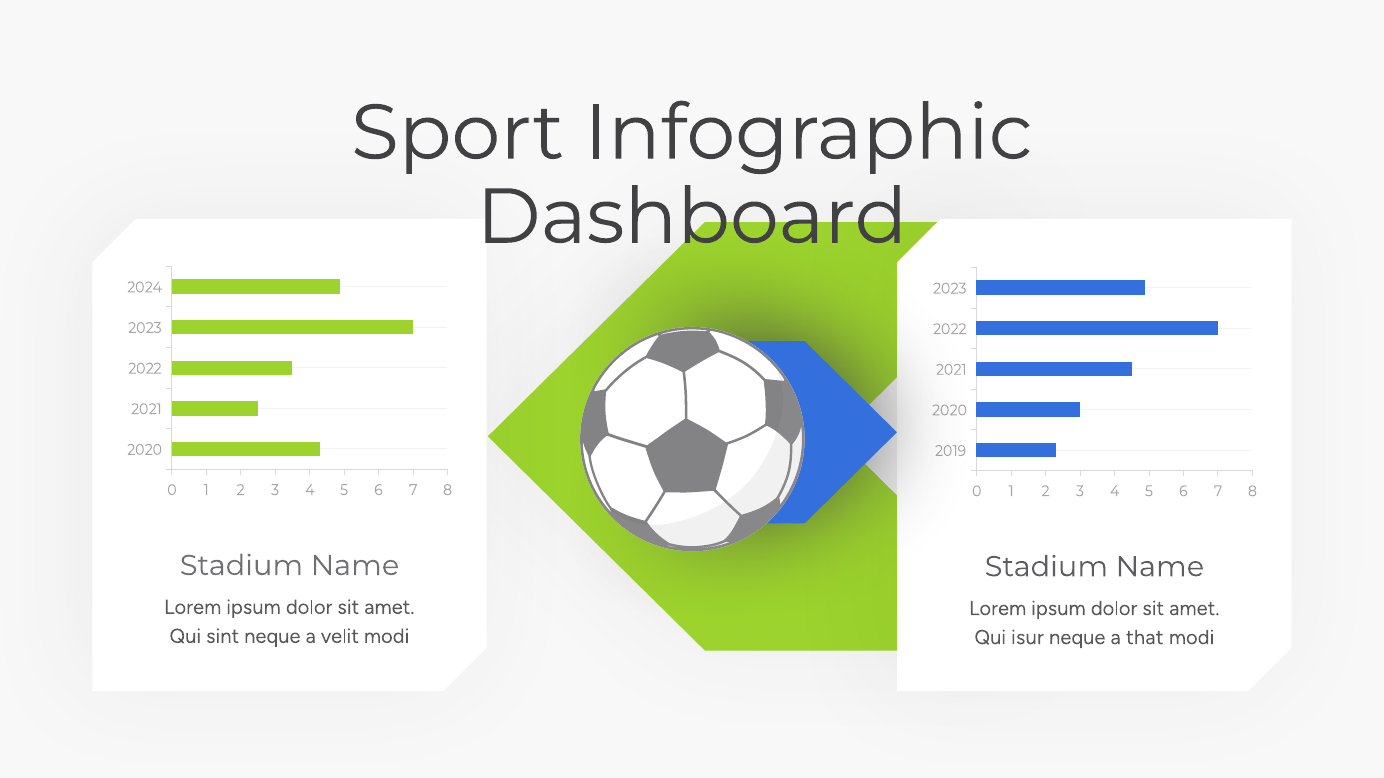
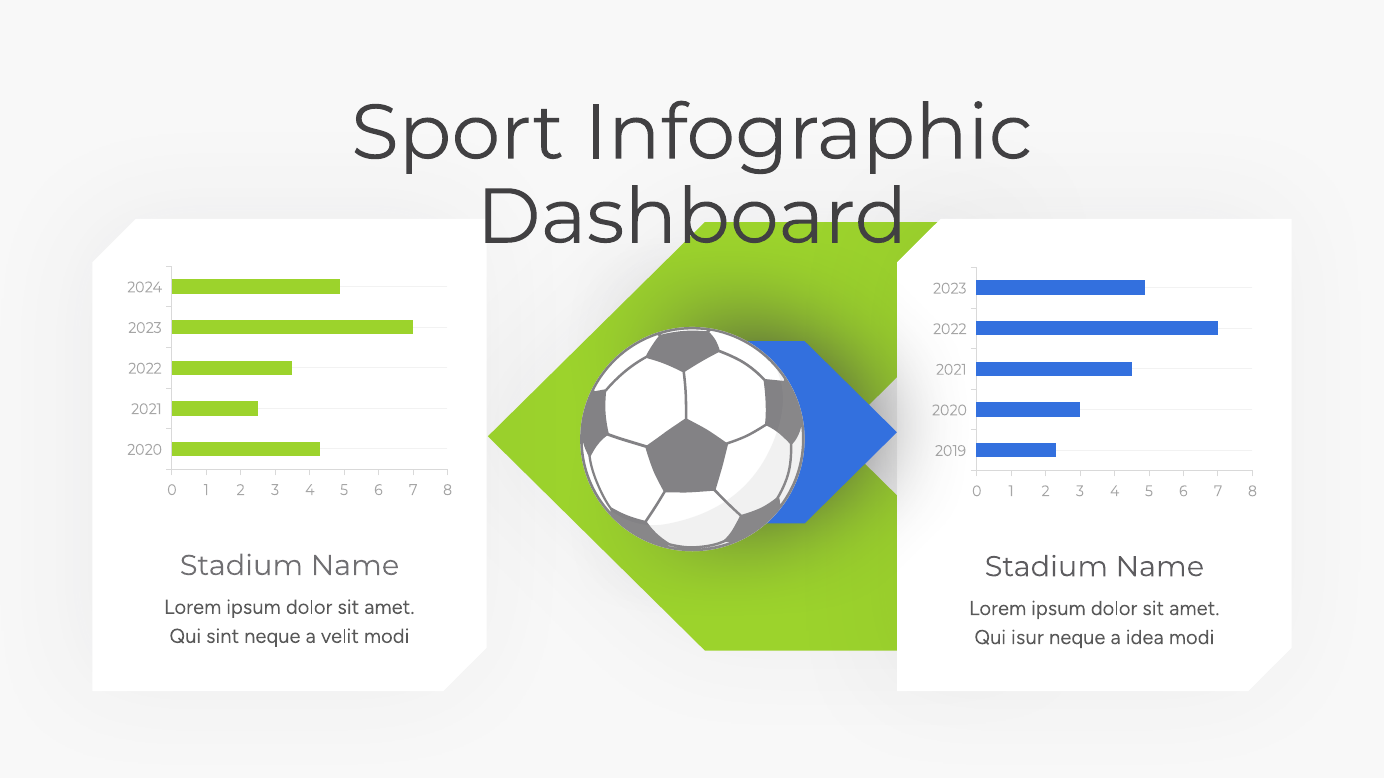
that: that -> idea
